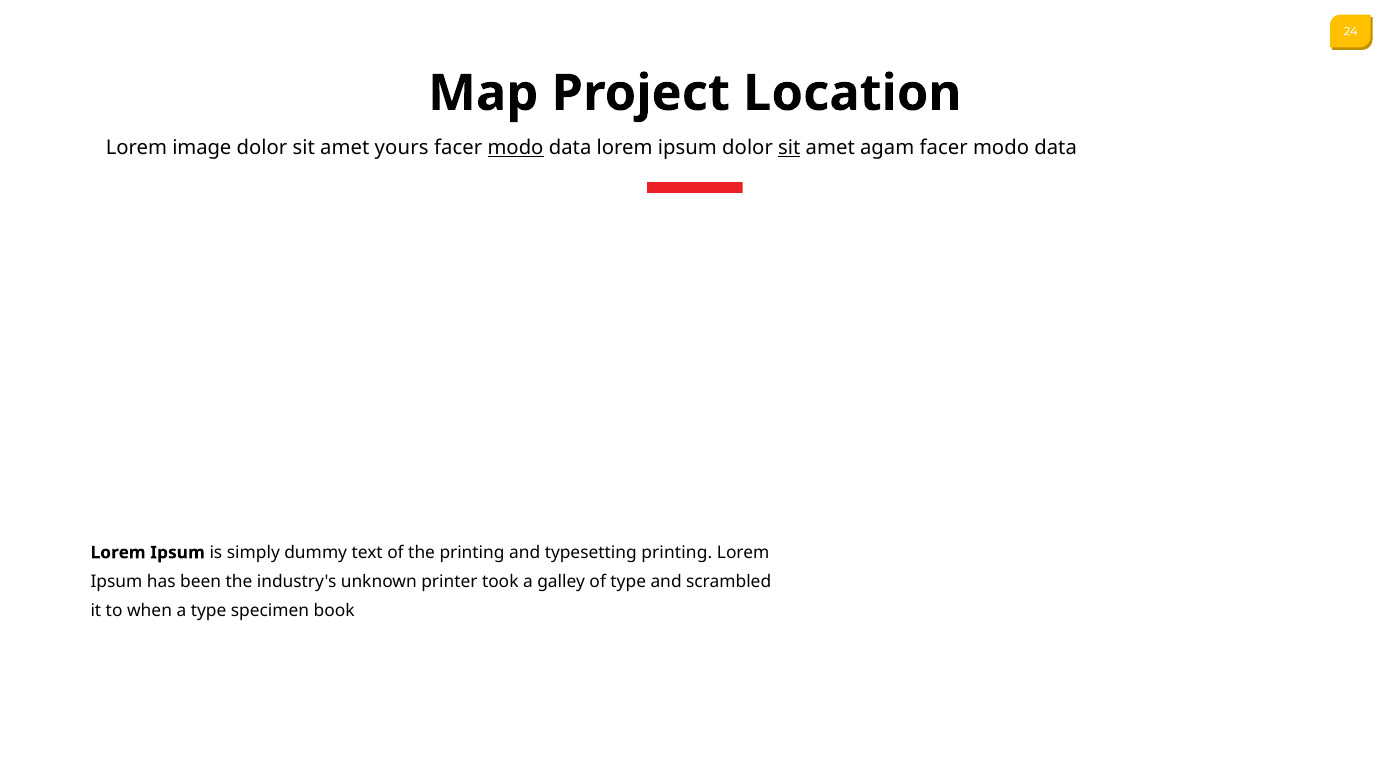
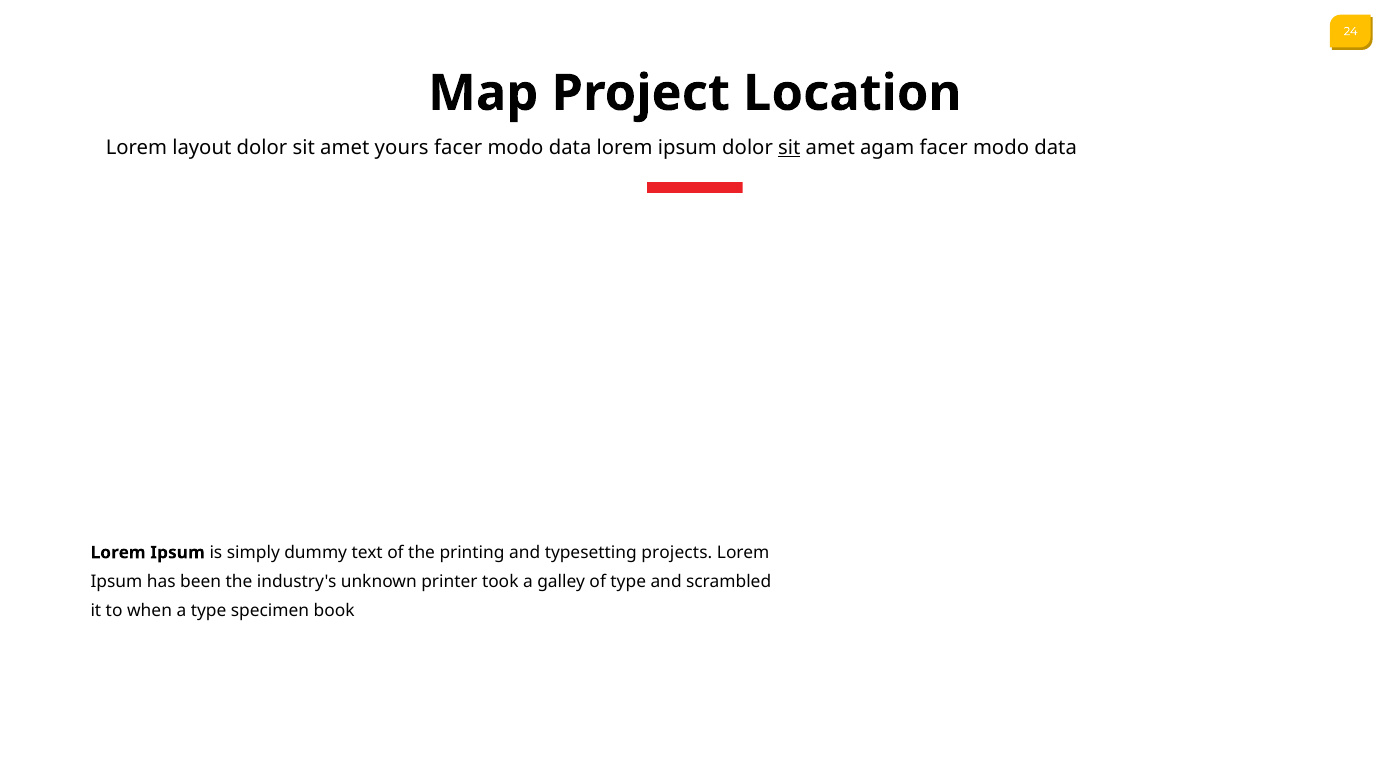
image: image -> layout
modo at (516, 148) underline: present -> none
typesetting printing: printing -> projects
